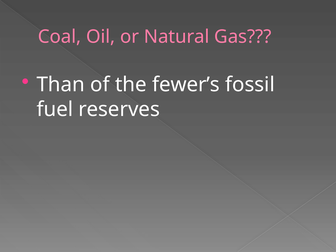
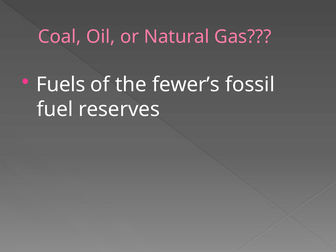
Than: Than -> Fuels
